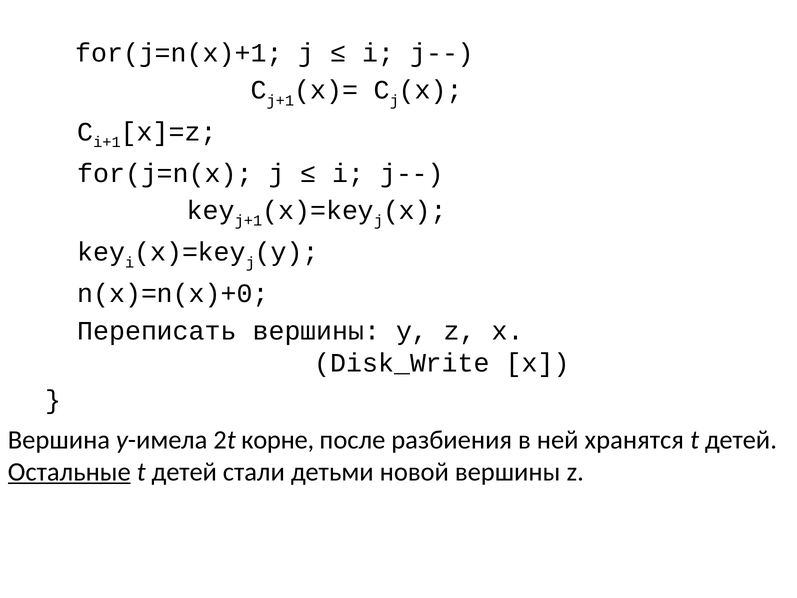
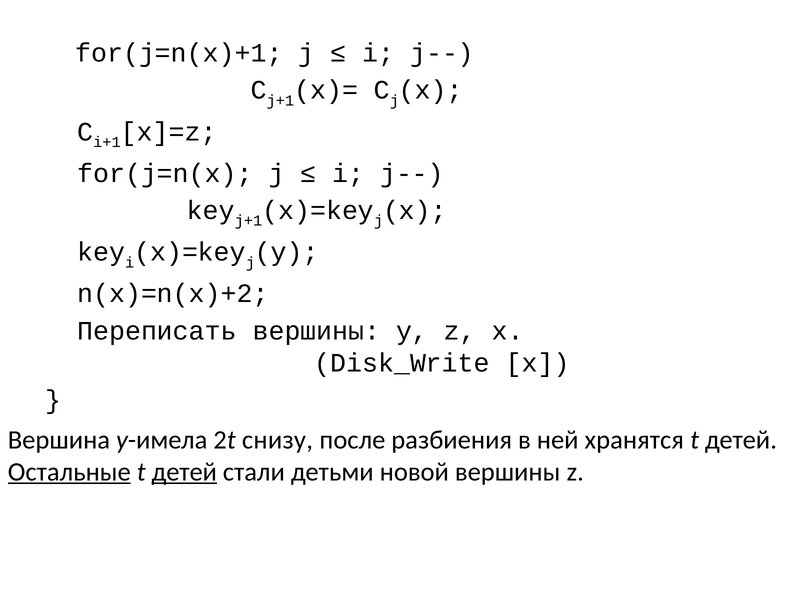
n(x)=n(x)+0: n(x)=n(x)+0 -> n(x)=n(x)+2
корне: корне -> снизу
детей at (184, 472) underline: none -> present
